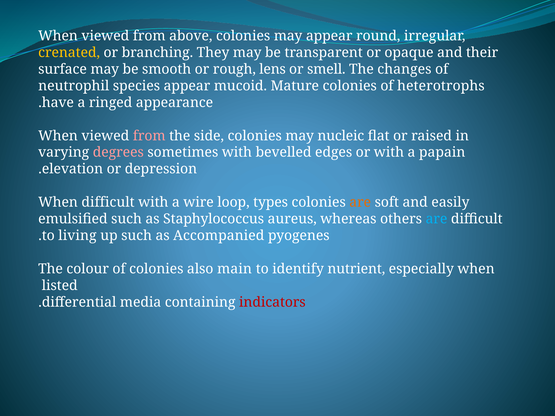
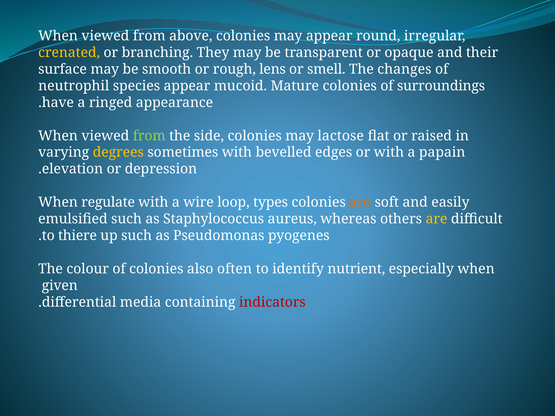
heterotrophs: heterotrophs -> surroundings
from at (149, 136) colour: pink -> light green
nucleic: nucleic -> lactose
degrees colour: pink -> yellow
When difficult: difficult -> regulate
are at (436, 219) colour: light blue -> yellow
living: living -> thiere
Accompanied: Accompanied -> Pseudomonas
main: main -> often
listed: listed -> given
